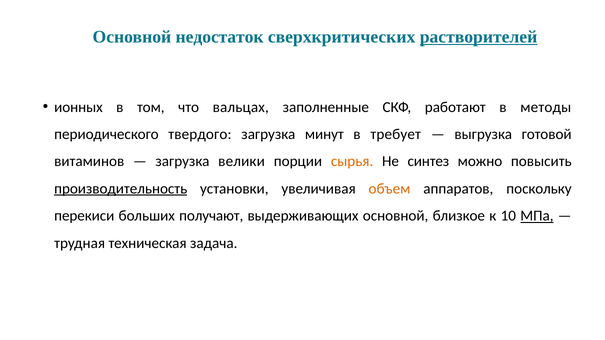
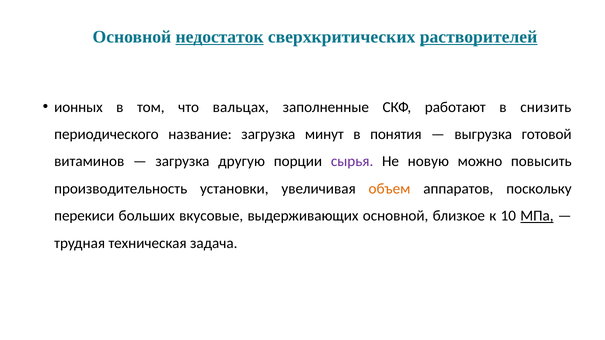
недостаток underline: none -> present
методы: методы -> снизить
твердого: твердого -> название
требует: требует -> понятия
велики: велики -> другую
сырья colour: orange -> purple
синтез: синтез -> новую
производительность underline: present -> none
получают: получают -> вкусовые
